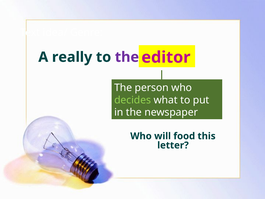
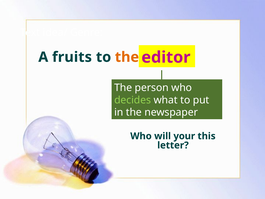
really: really -> fruits
the at (127, 57) colour: purple -> orange
food: food -> your
